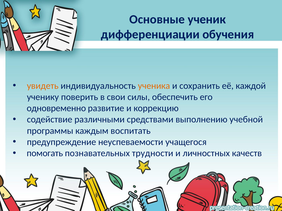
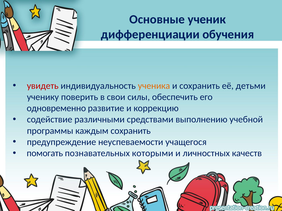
увидеть colour: orange -> red
каждой: каждой -> детьми
каждым воспитать: воспитать -> сохранить
трудности: трудности -> которыми
